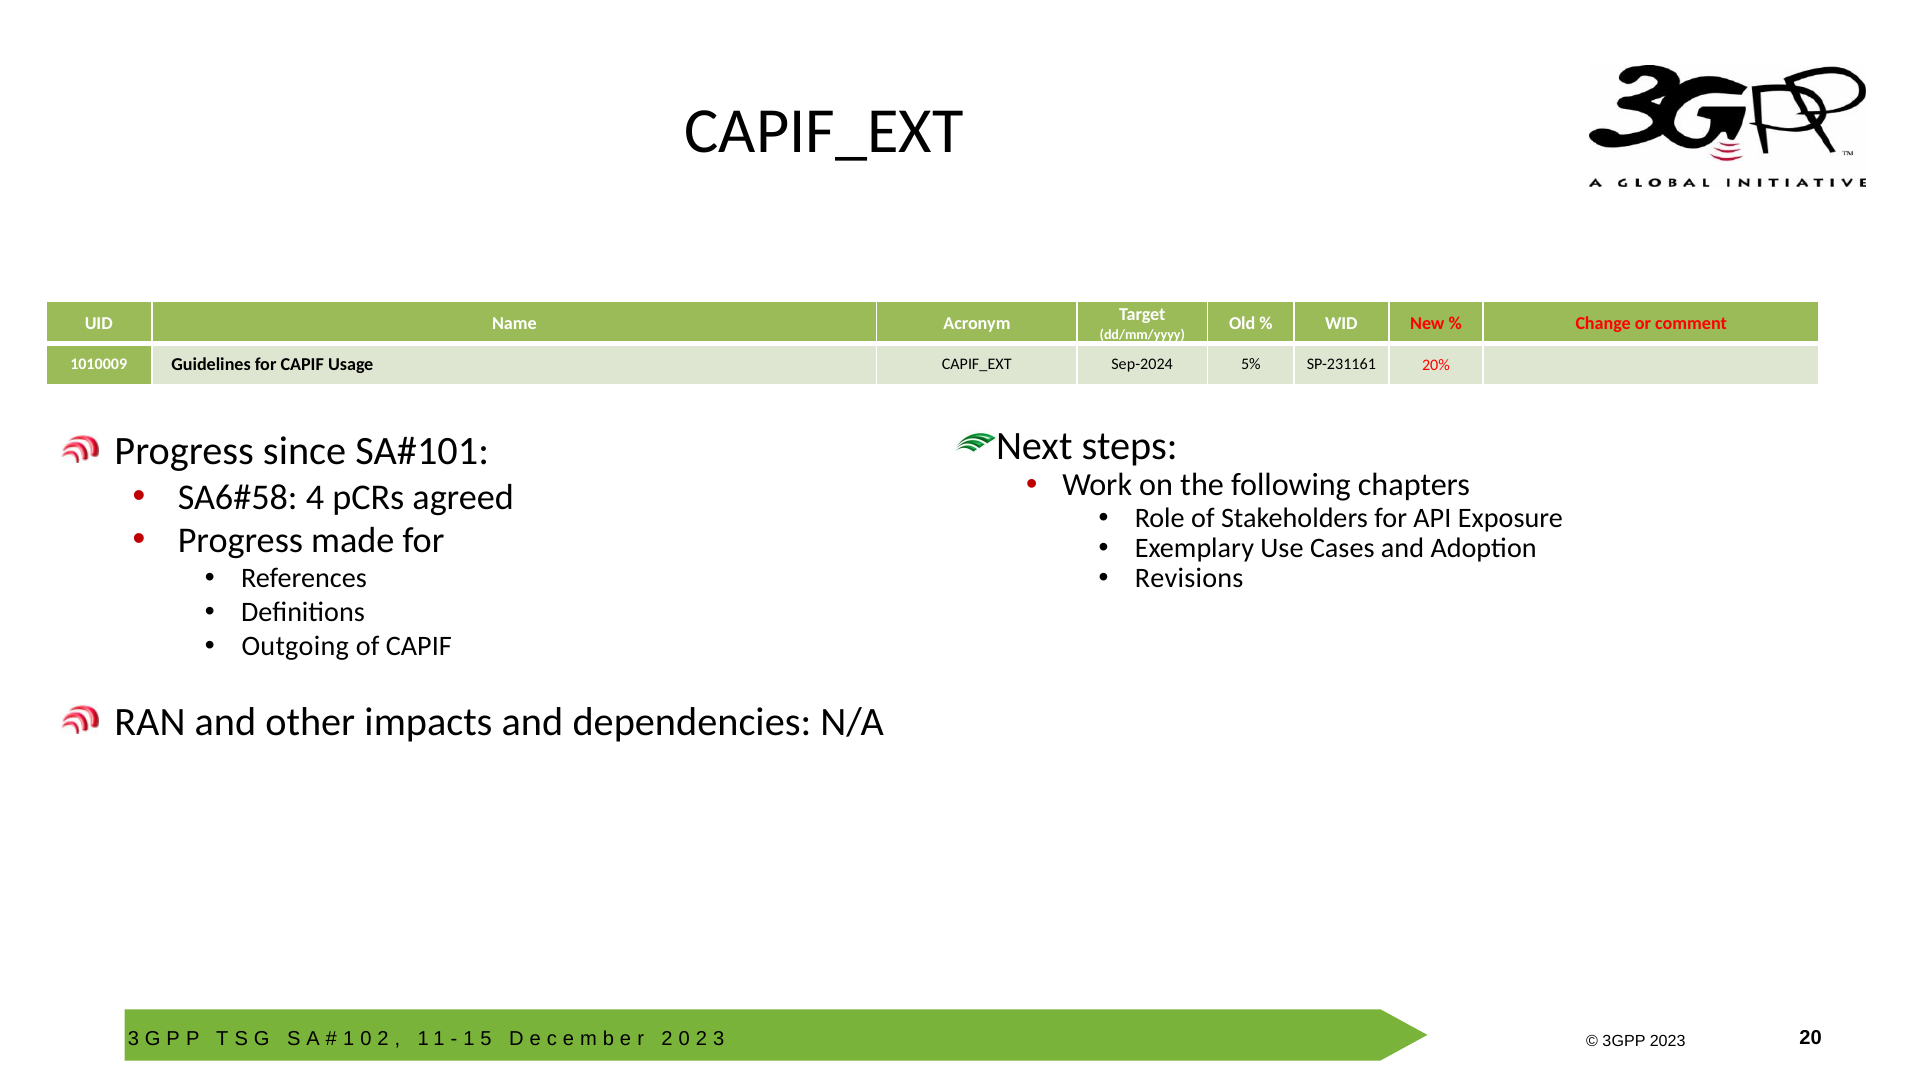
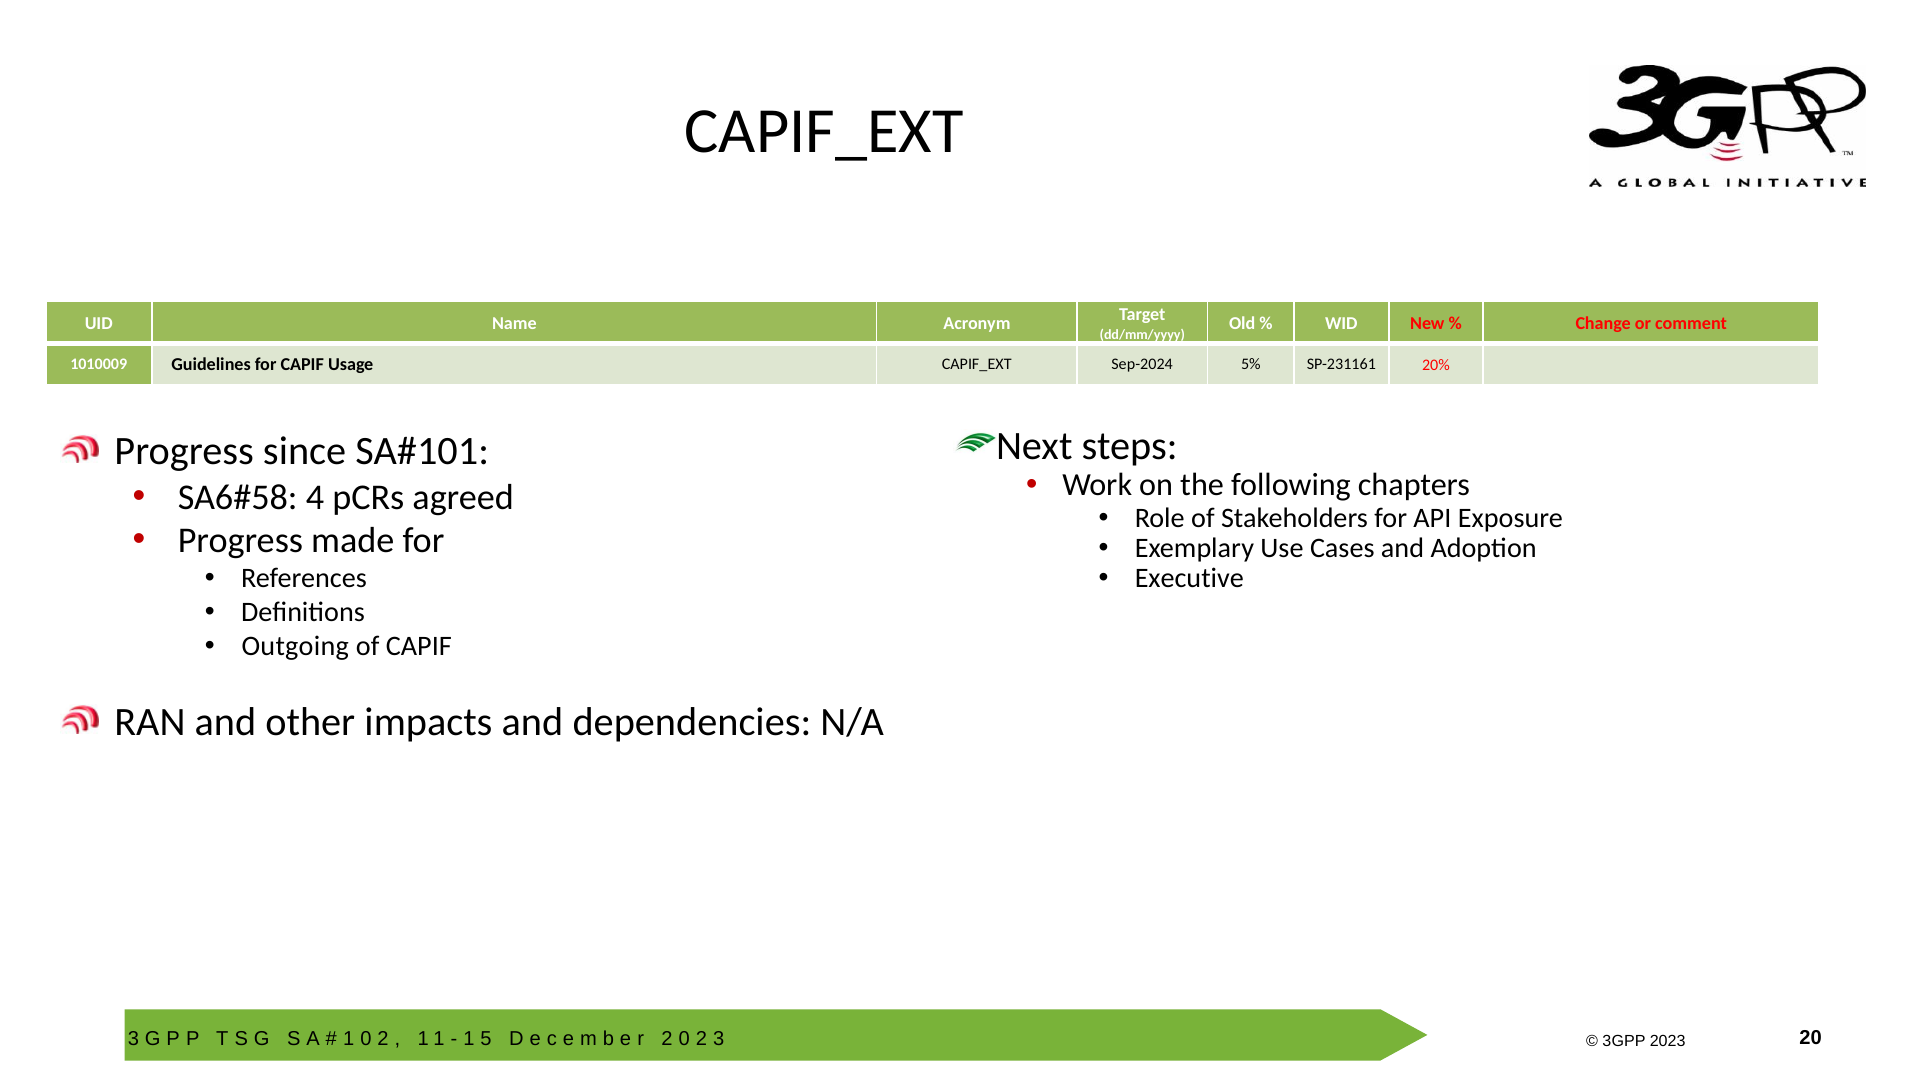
Revisions: Revisions -> Executive
